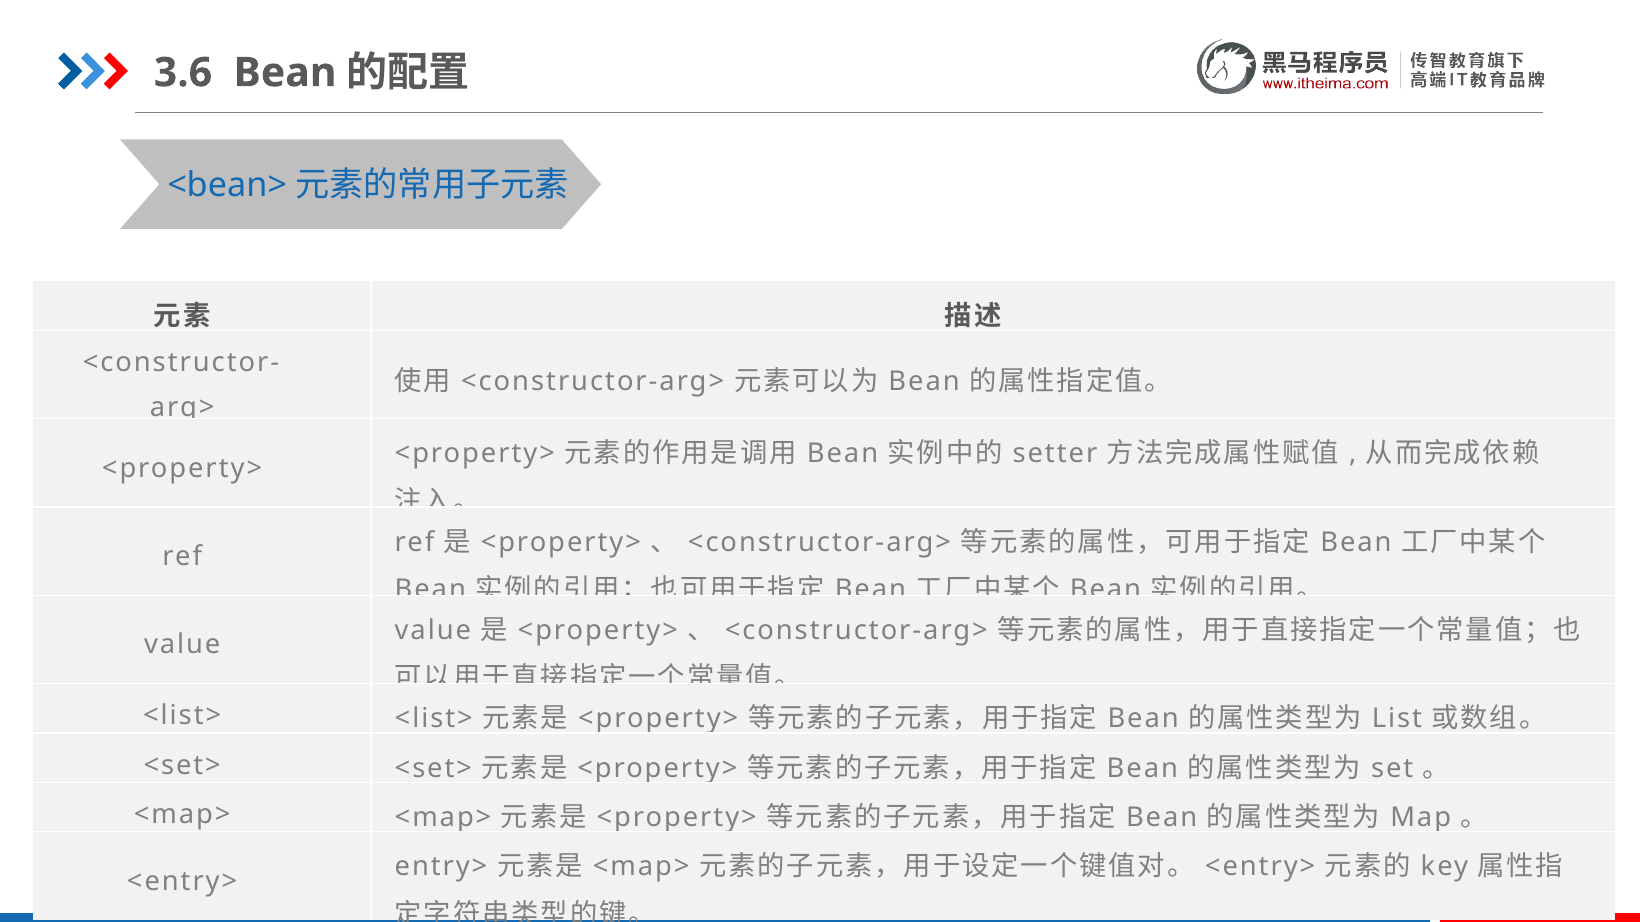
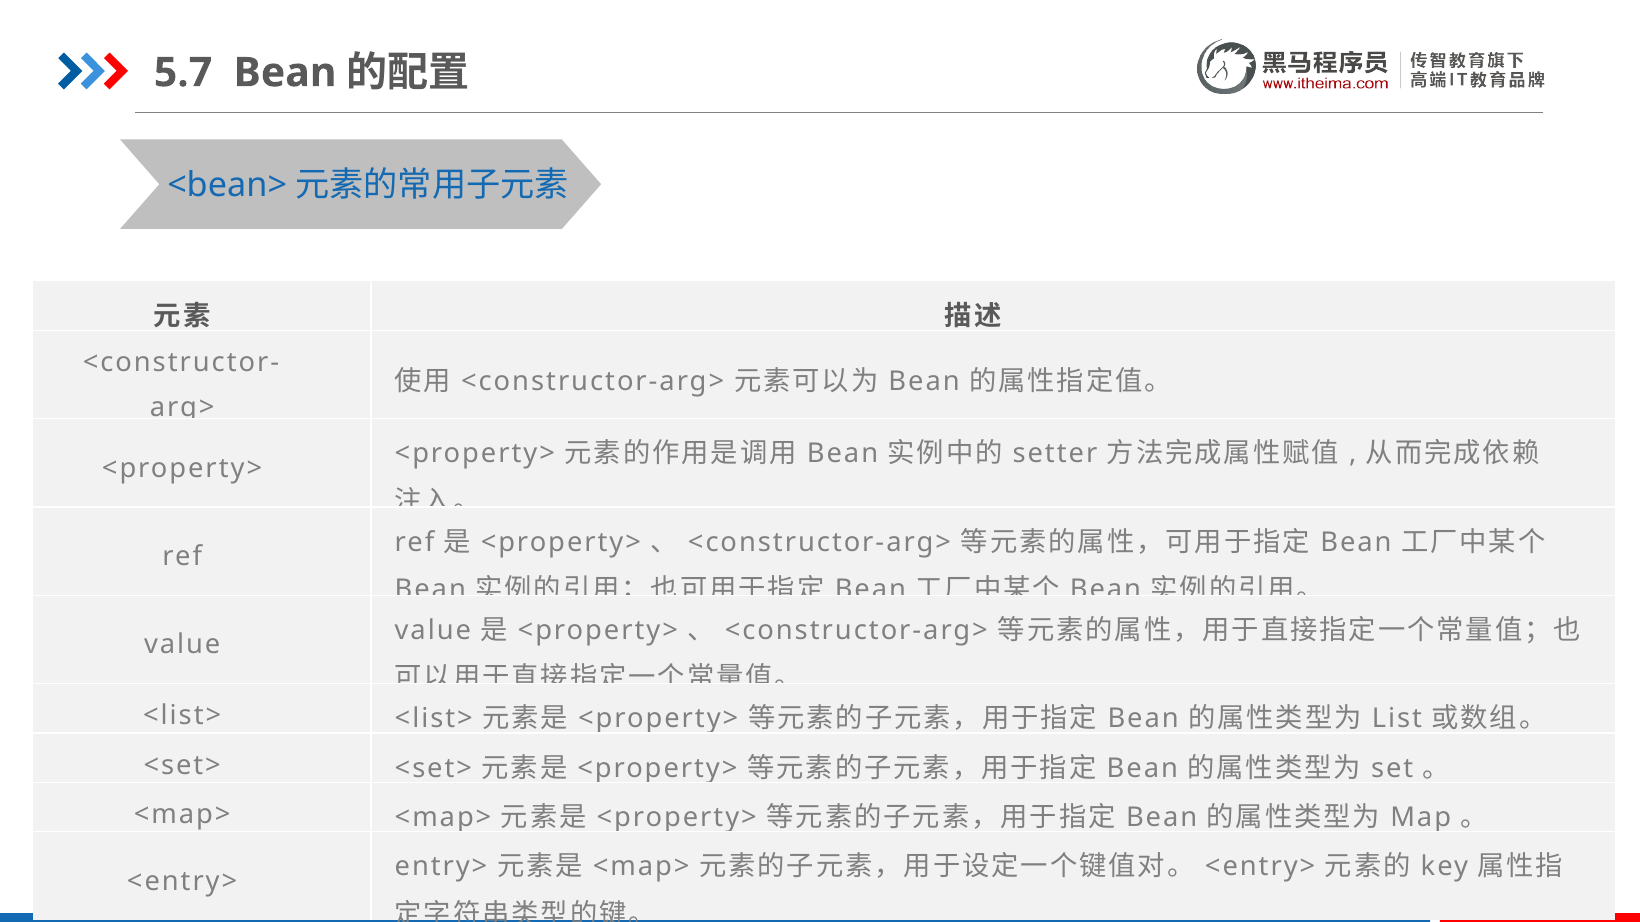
3.6: 3.6 -> 5.7
